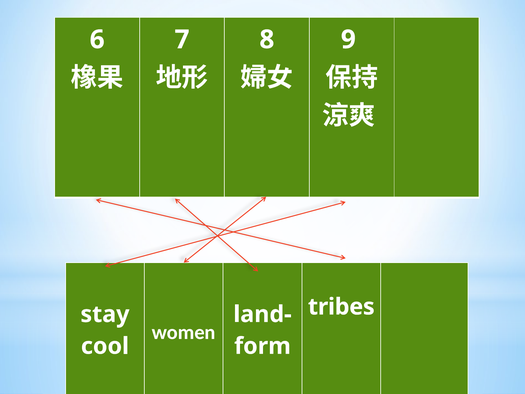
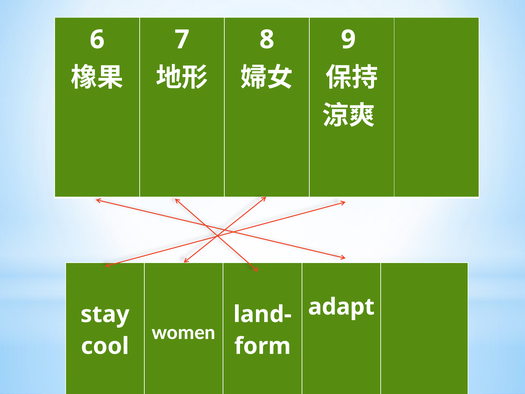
tribes: tribes -> adapt
